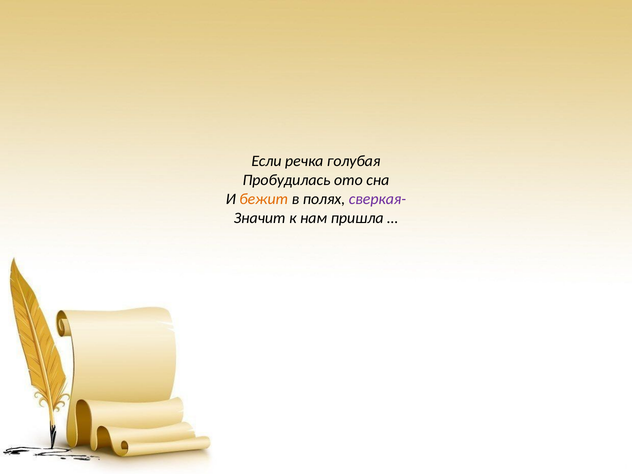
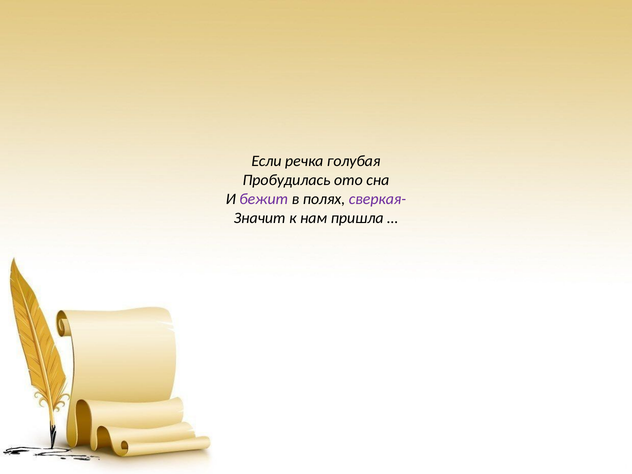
бежит colour: orange -> purple
